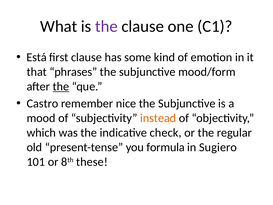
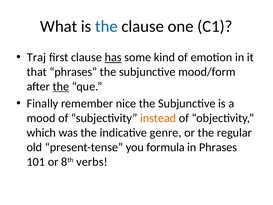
the at (106, 26) colour: purple -> blue
Está: Está -> Traj
has underline: none -> present
Castro: Castro -> Finally
check: check -> genre
in Sugiero: Sugiero -> Phrases
these: these -> verbs
